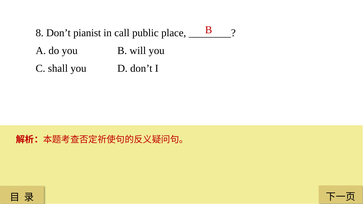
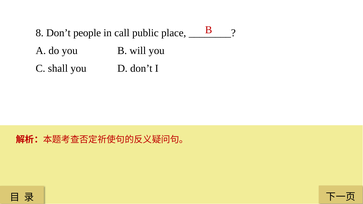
pianist: pianist -> people
